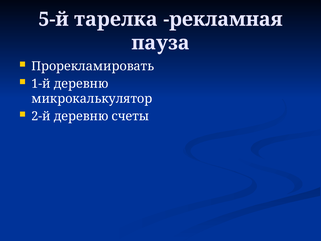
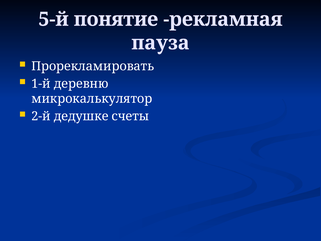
тарелка: тарелка -> понятие
2-й деревню: деревню -> дедушке
